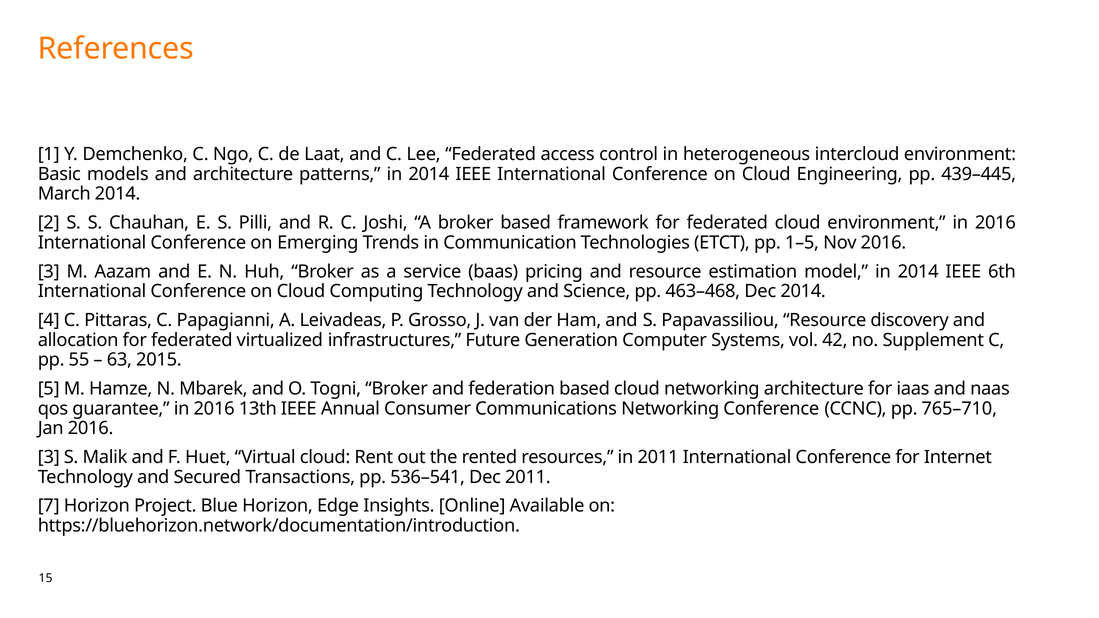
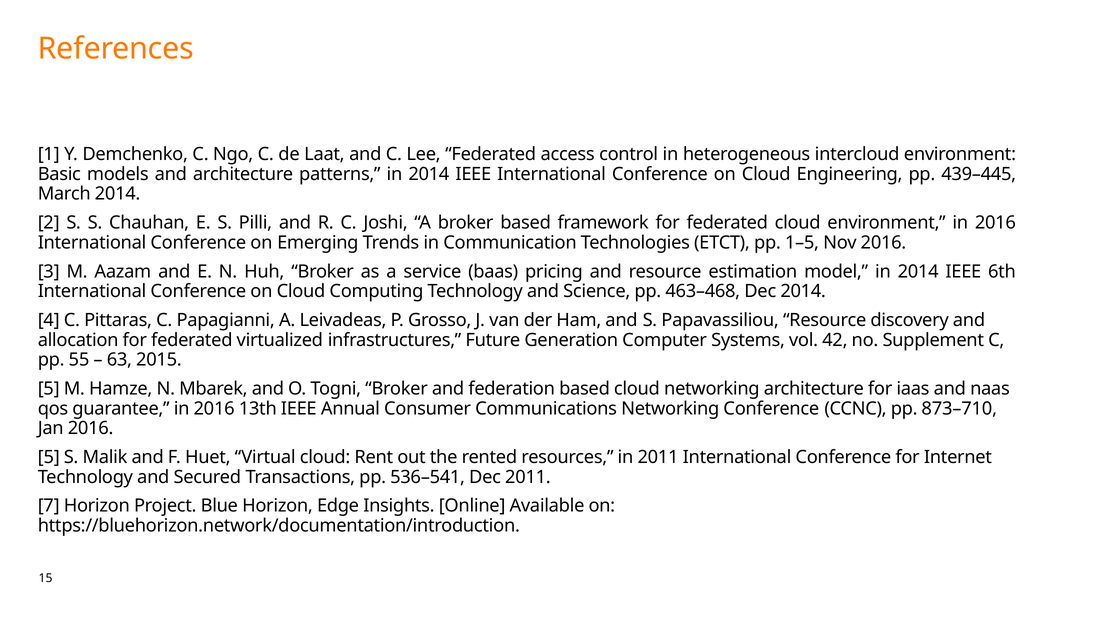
765–710: 765–710 -> 873–710
3 at (49, 457): 3 -> 5
